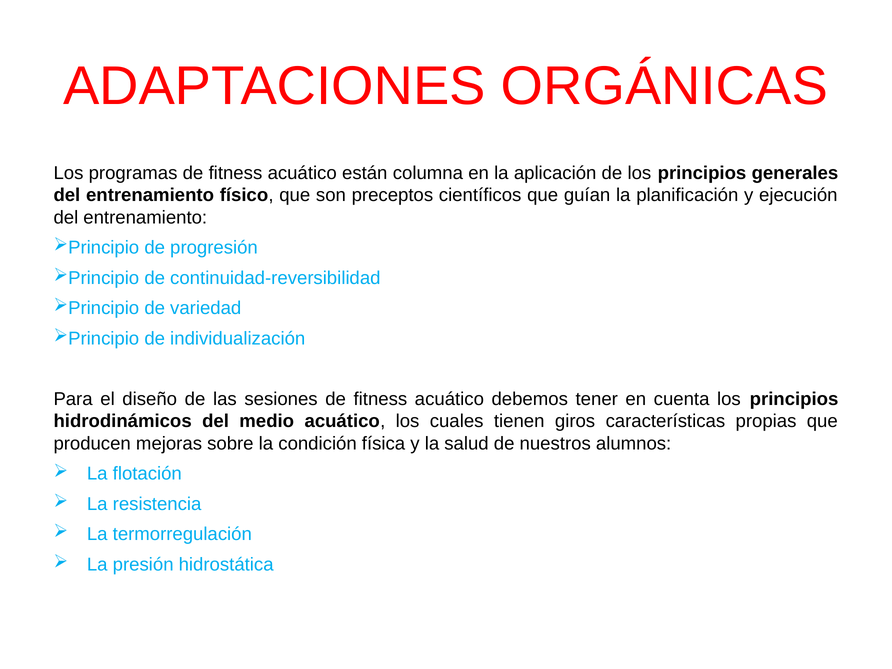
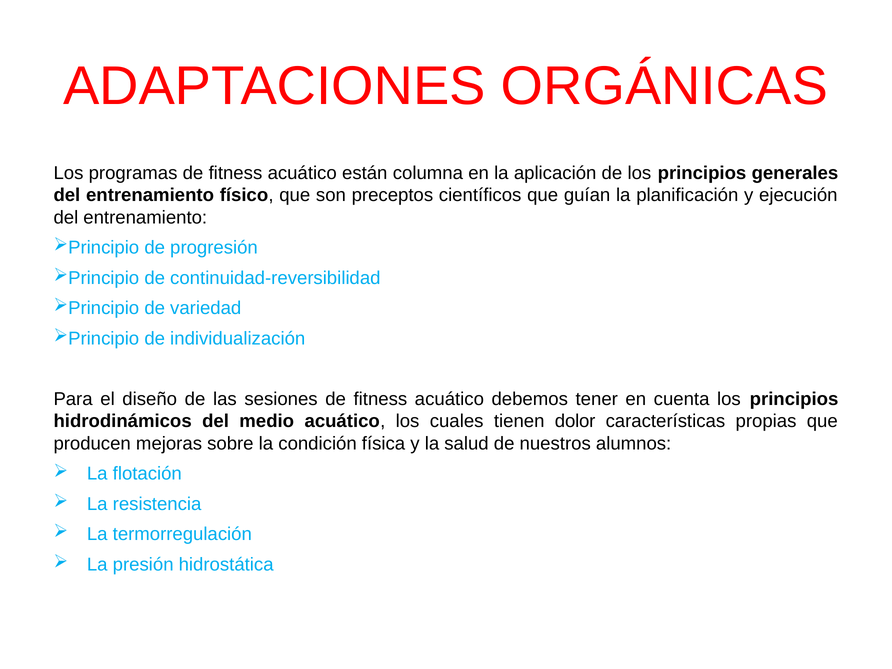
giros: giros -> dolor
